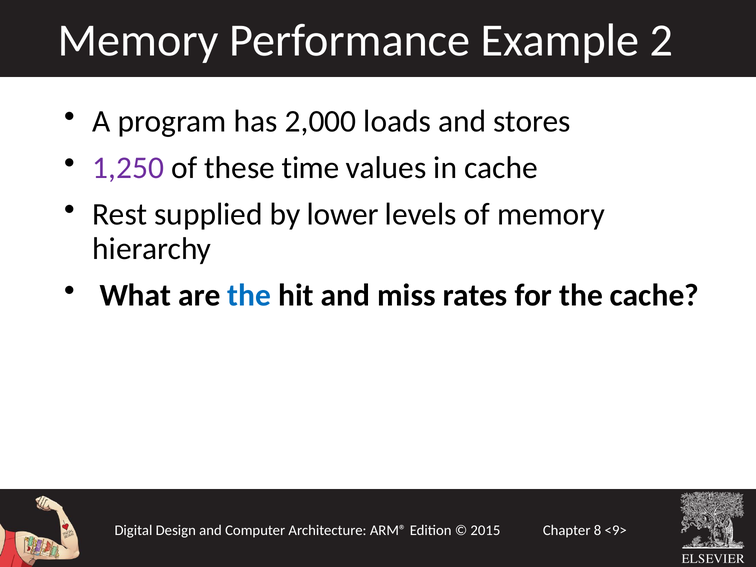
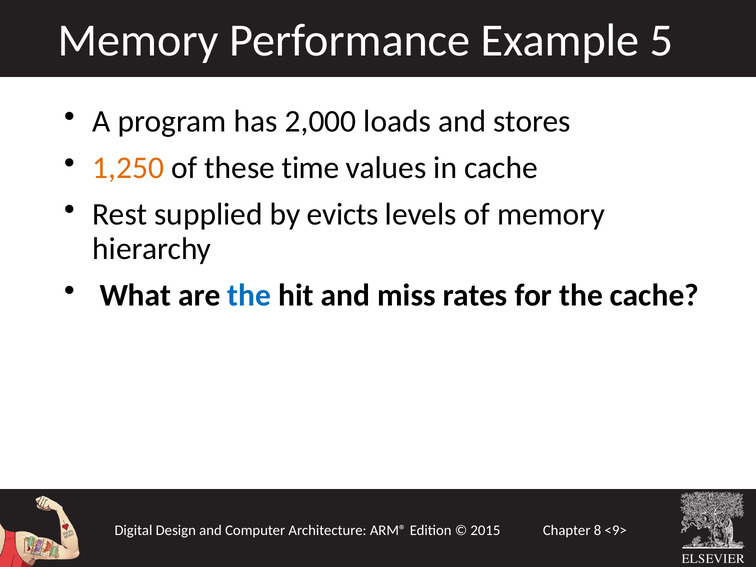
2: 2 -> 5
1,250 colour: purple -> orange
lower: lower -> evicts
